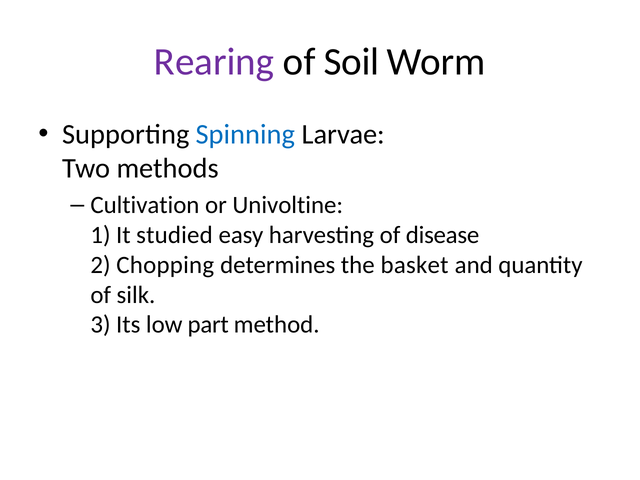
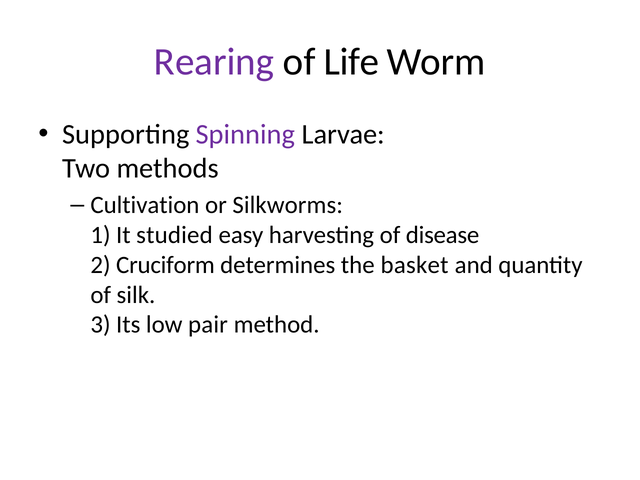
Soil: Soil -> Life
Spinning colour: blue -> purple
Univoltine: Univoltine -> Silkworms
Chopping: Chopping -> Cruciform
part: part -> pair
